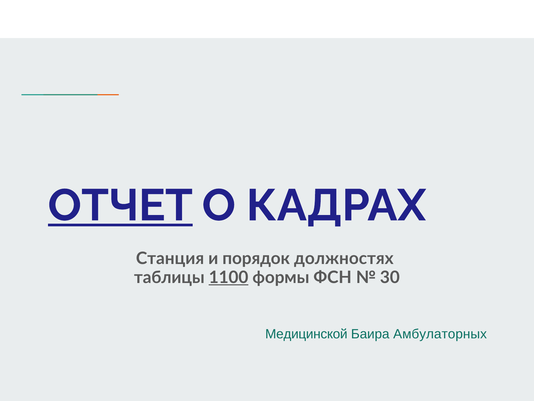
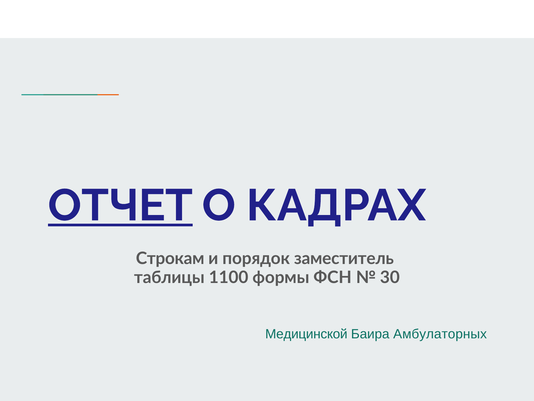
Станция: Станция -> Строкам
должностях: должностях -> заместитель
1100 underline: present -> none
